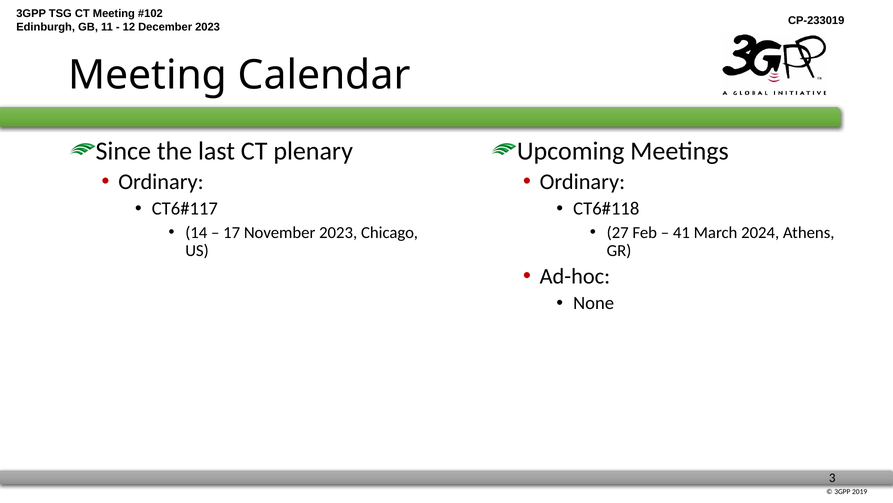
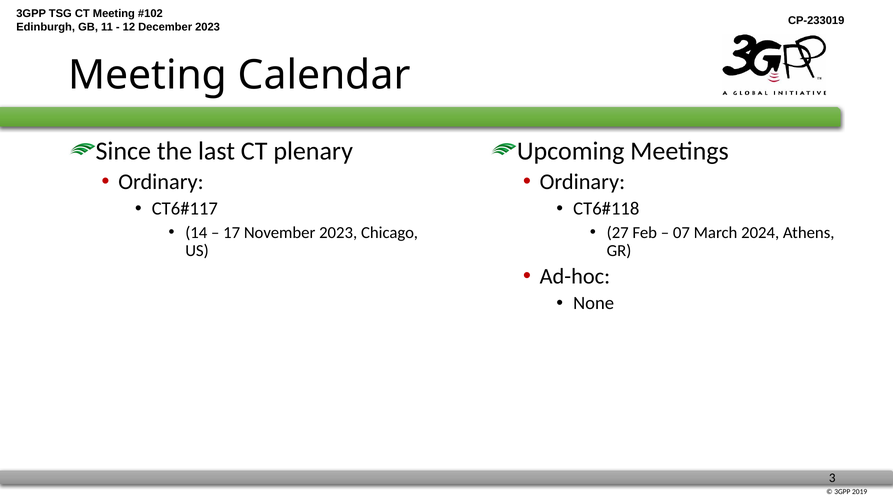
41: 41 -> 07
